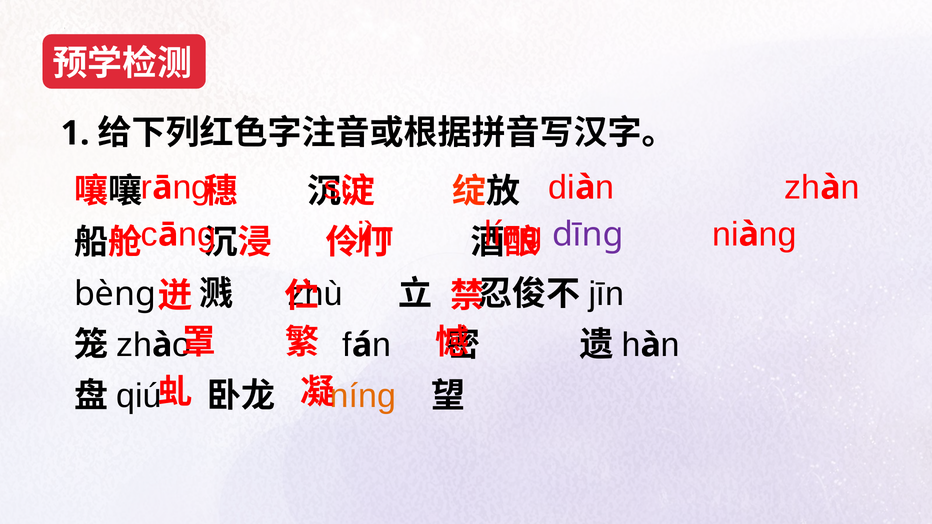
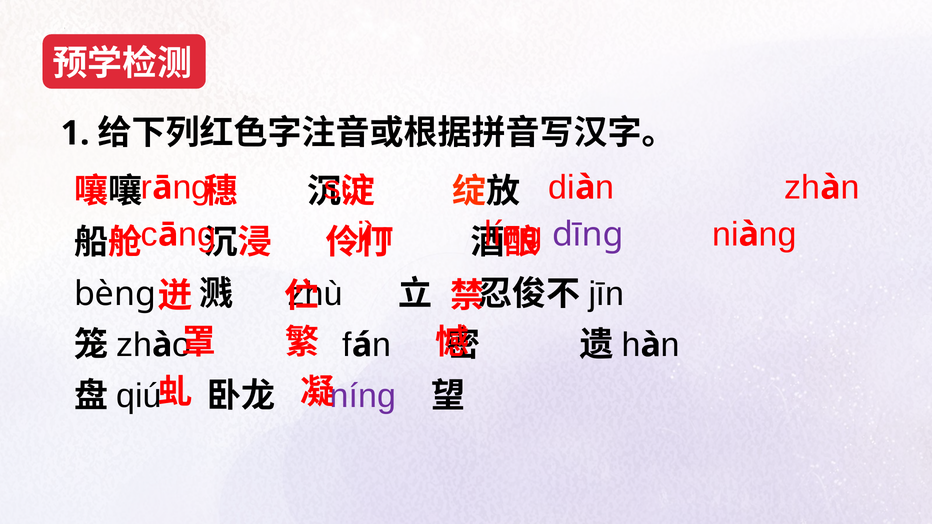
níng colour: orange -> purple
